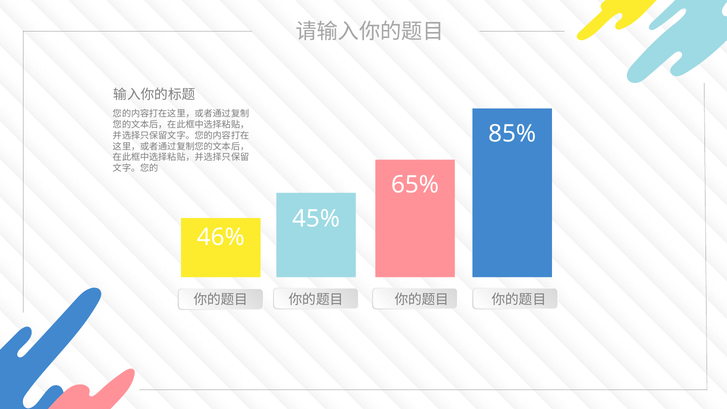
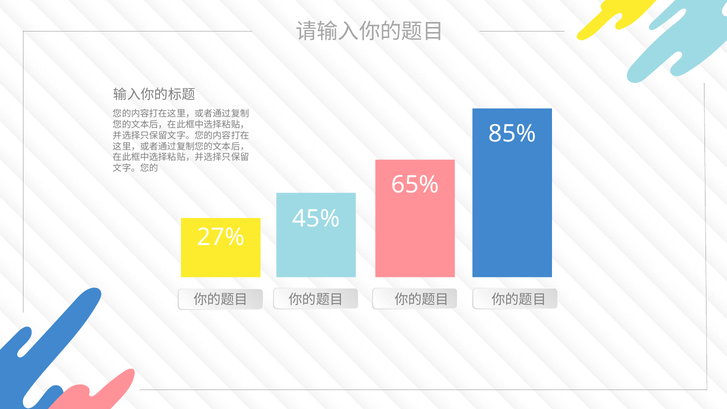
46%: 46% -> 27%
